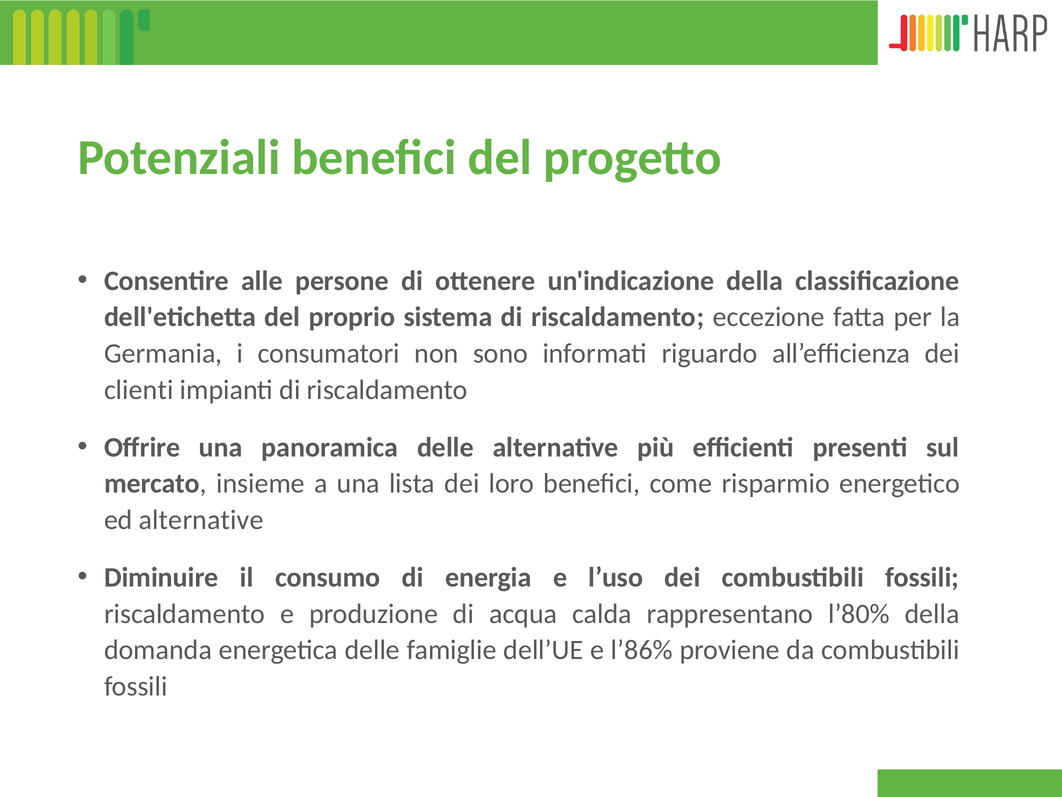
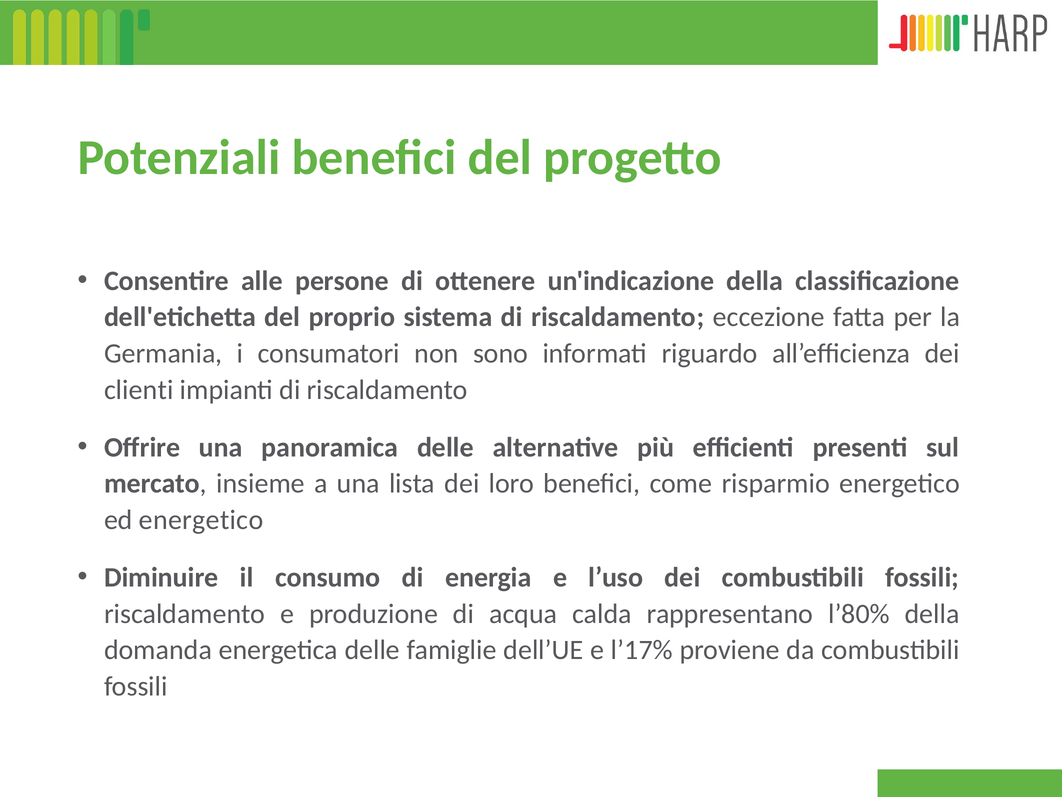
ed alternative: alternative -> energetico
l’86%: l’86% -> l’17%
